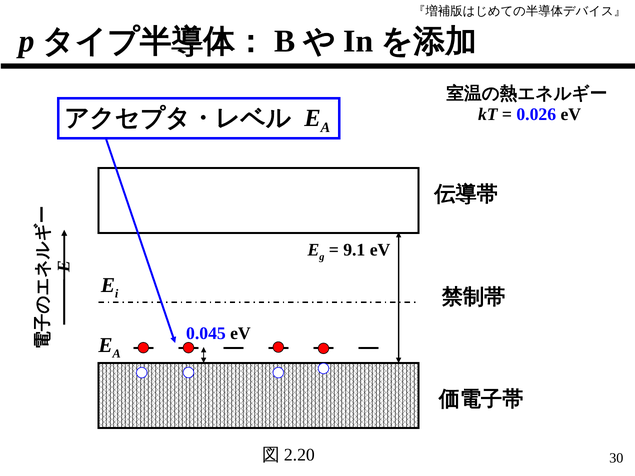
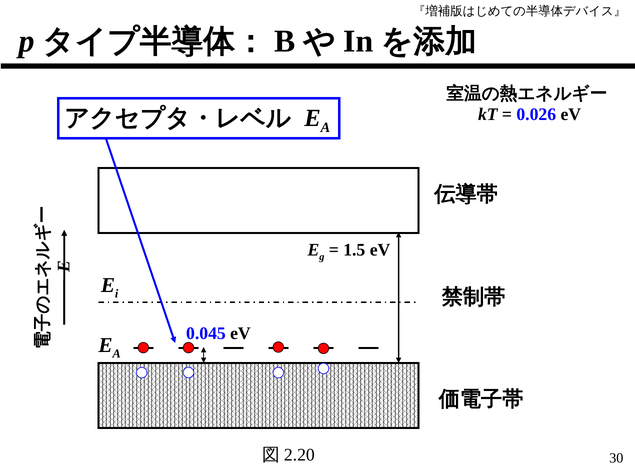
9.1: 9.1 -> 1.5
